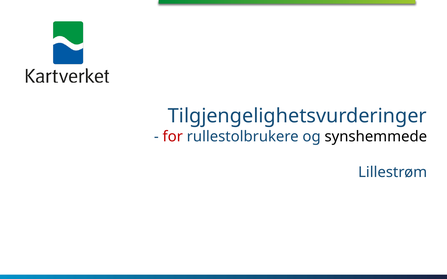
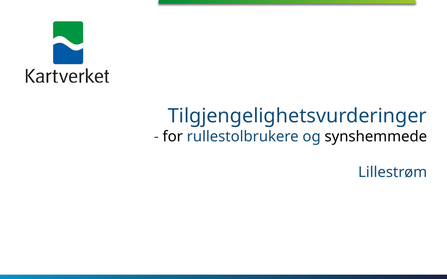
for colour: red -> black
